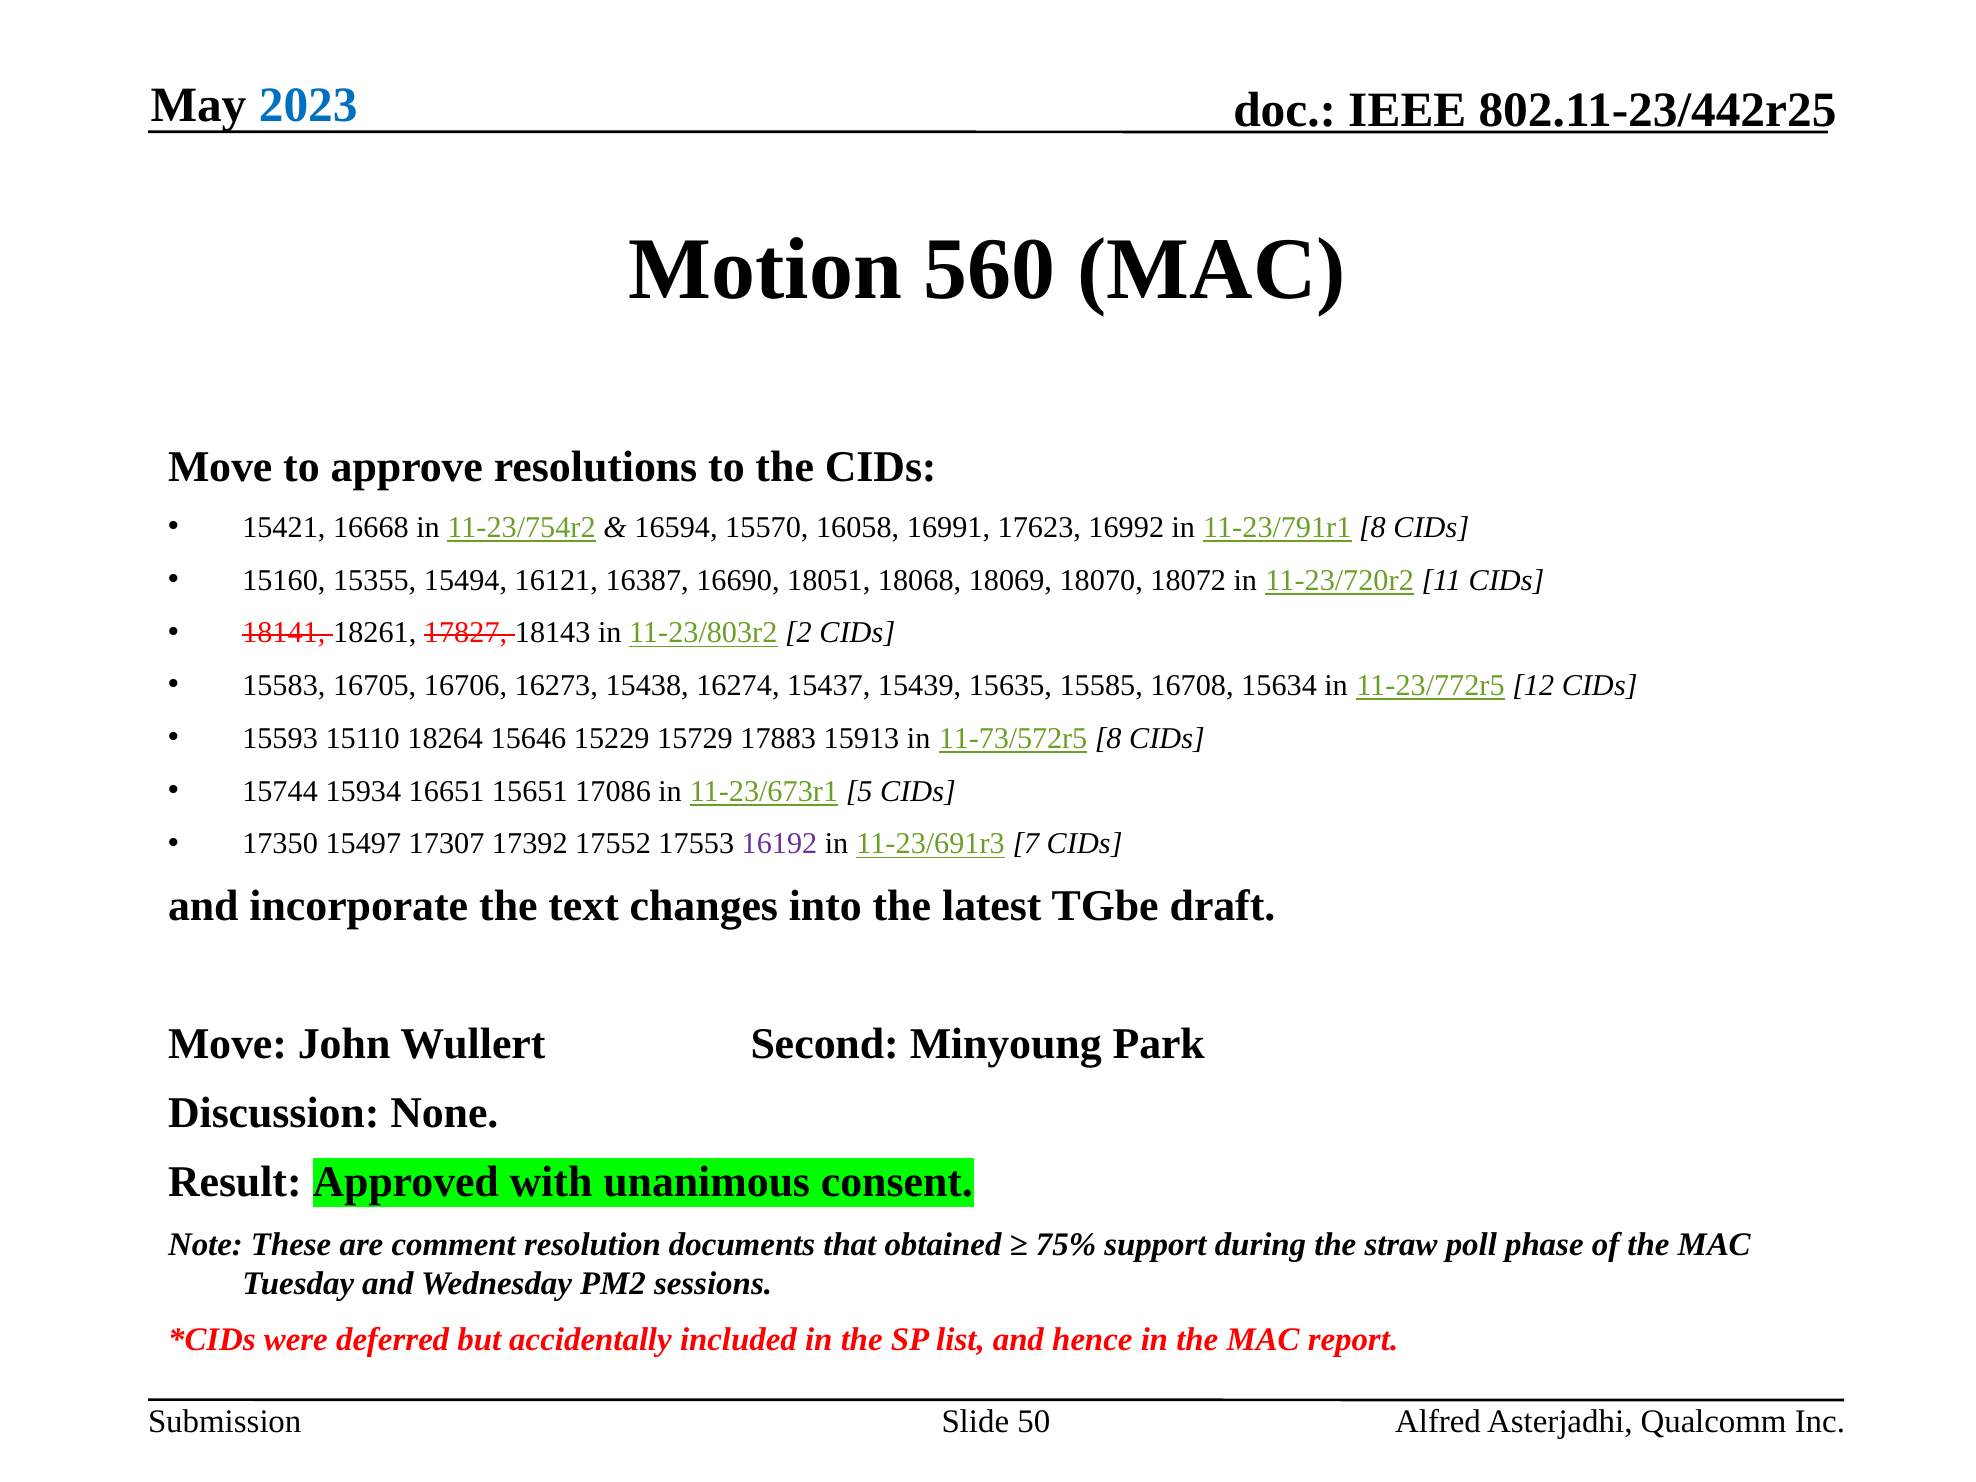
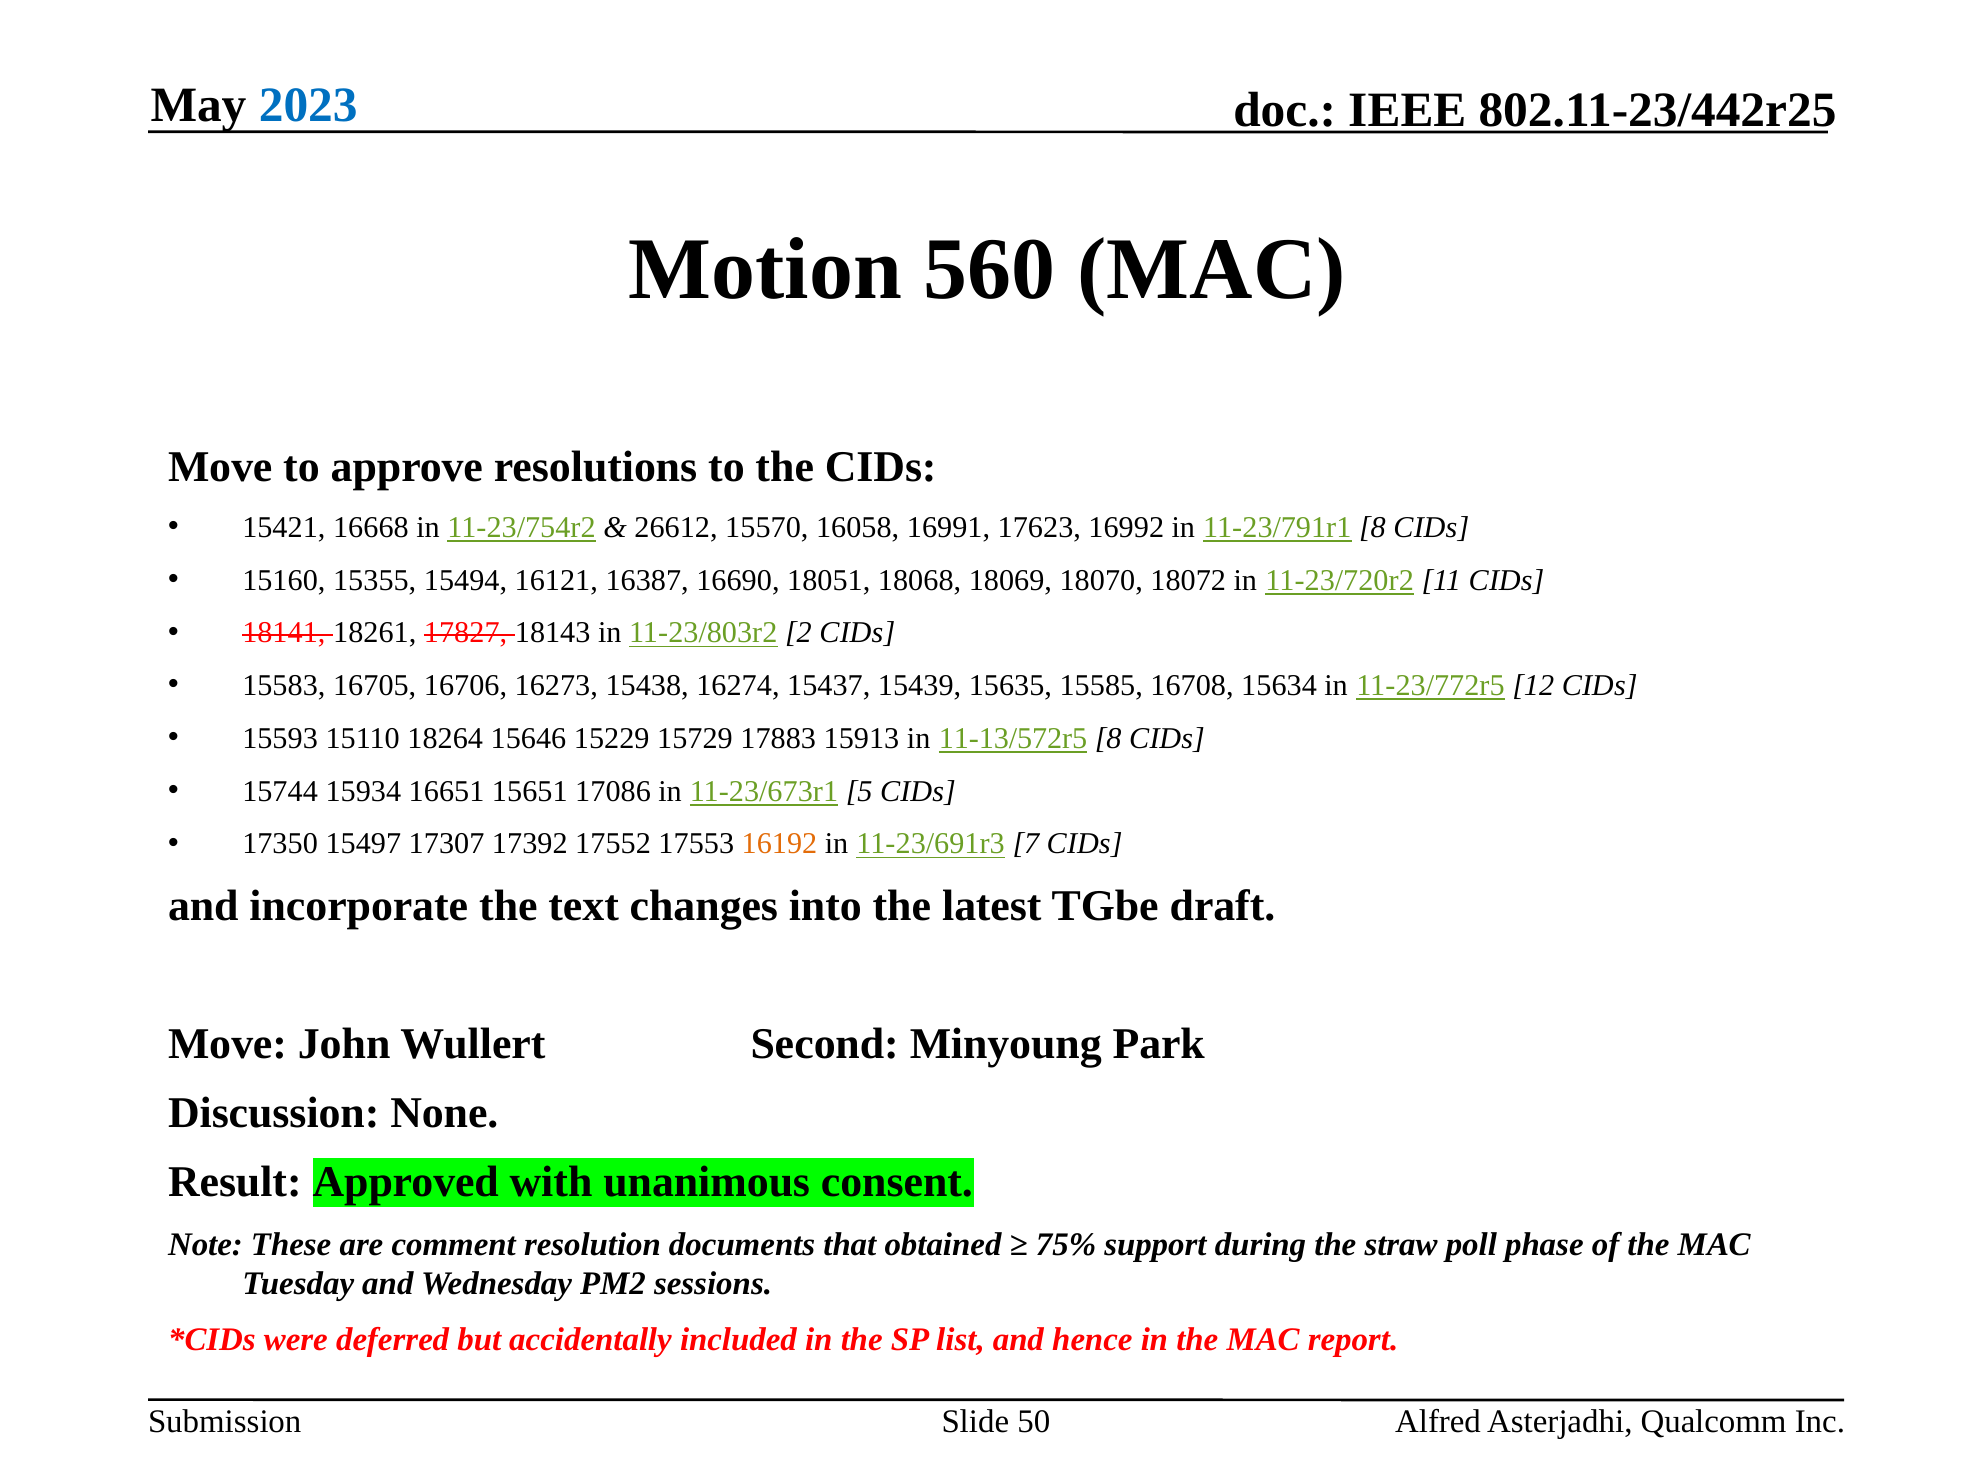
16594: 16594 -> 26612
11-73/572r5: 11-73/572r5 -> 11-13/572r5
16192 colour: purple -> orange
